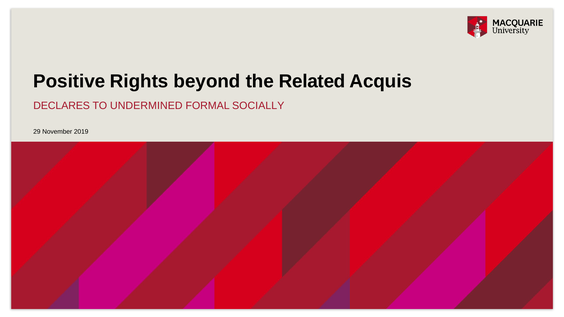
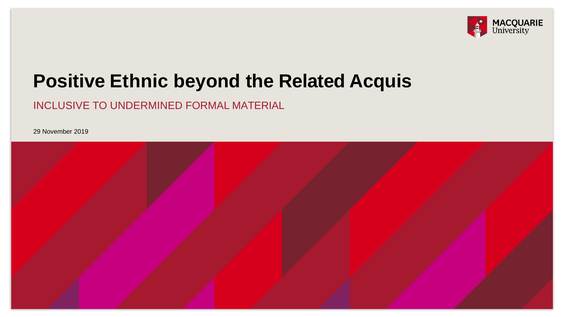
Rights: Rights -> Ethnic
DECLARES: DECLARES -> INCLUSIVE
SOCIALLY: SOCIALLY -> MATERIAL
